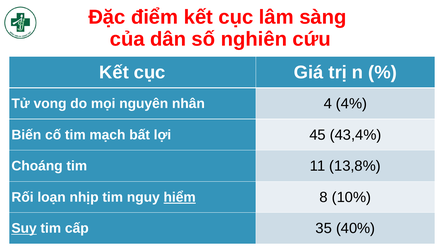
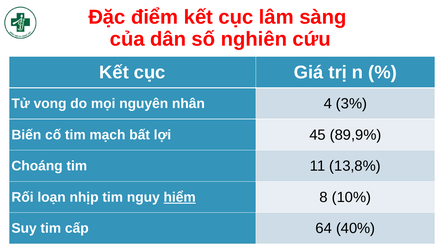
4%: 4% -> 3%
43,4%: 43,4% -> 89,9%
Suy underline: present -> none
35: 35 -> 64
